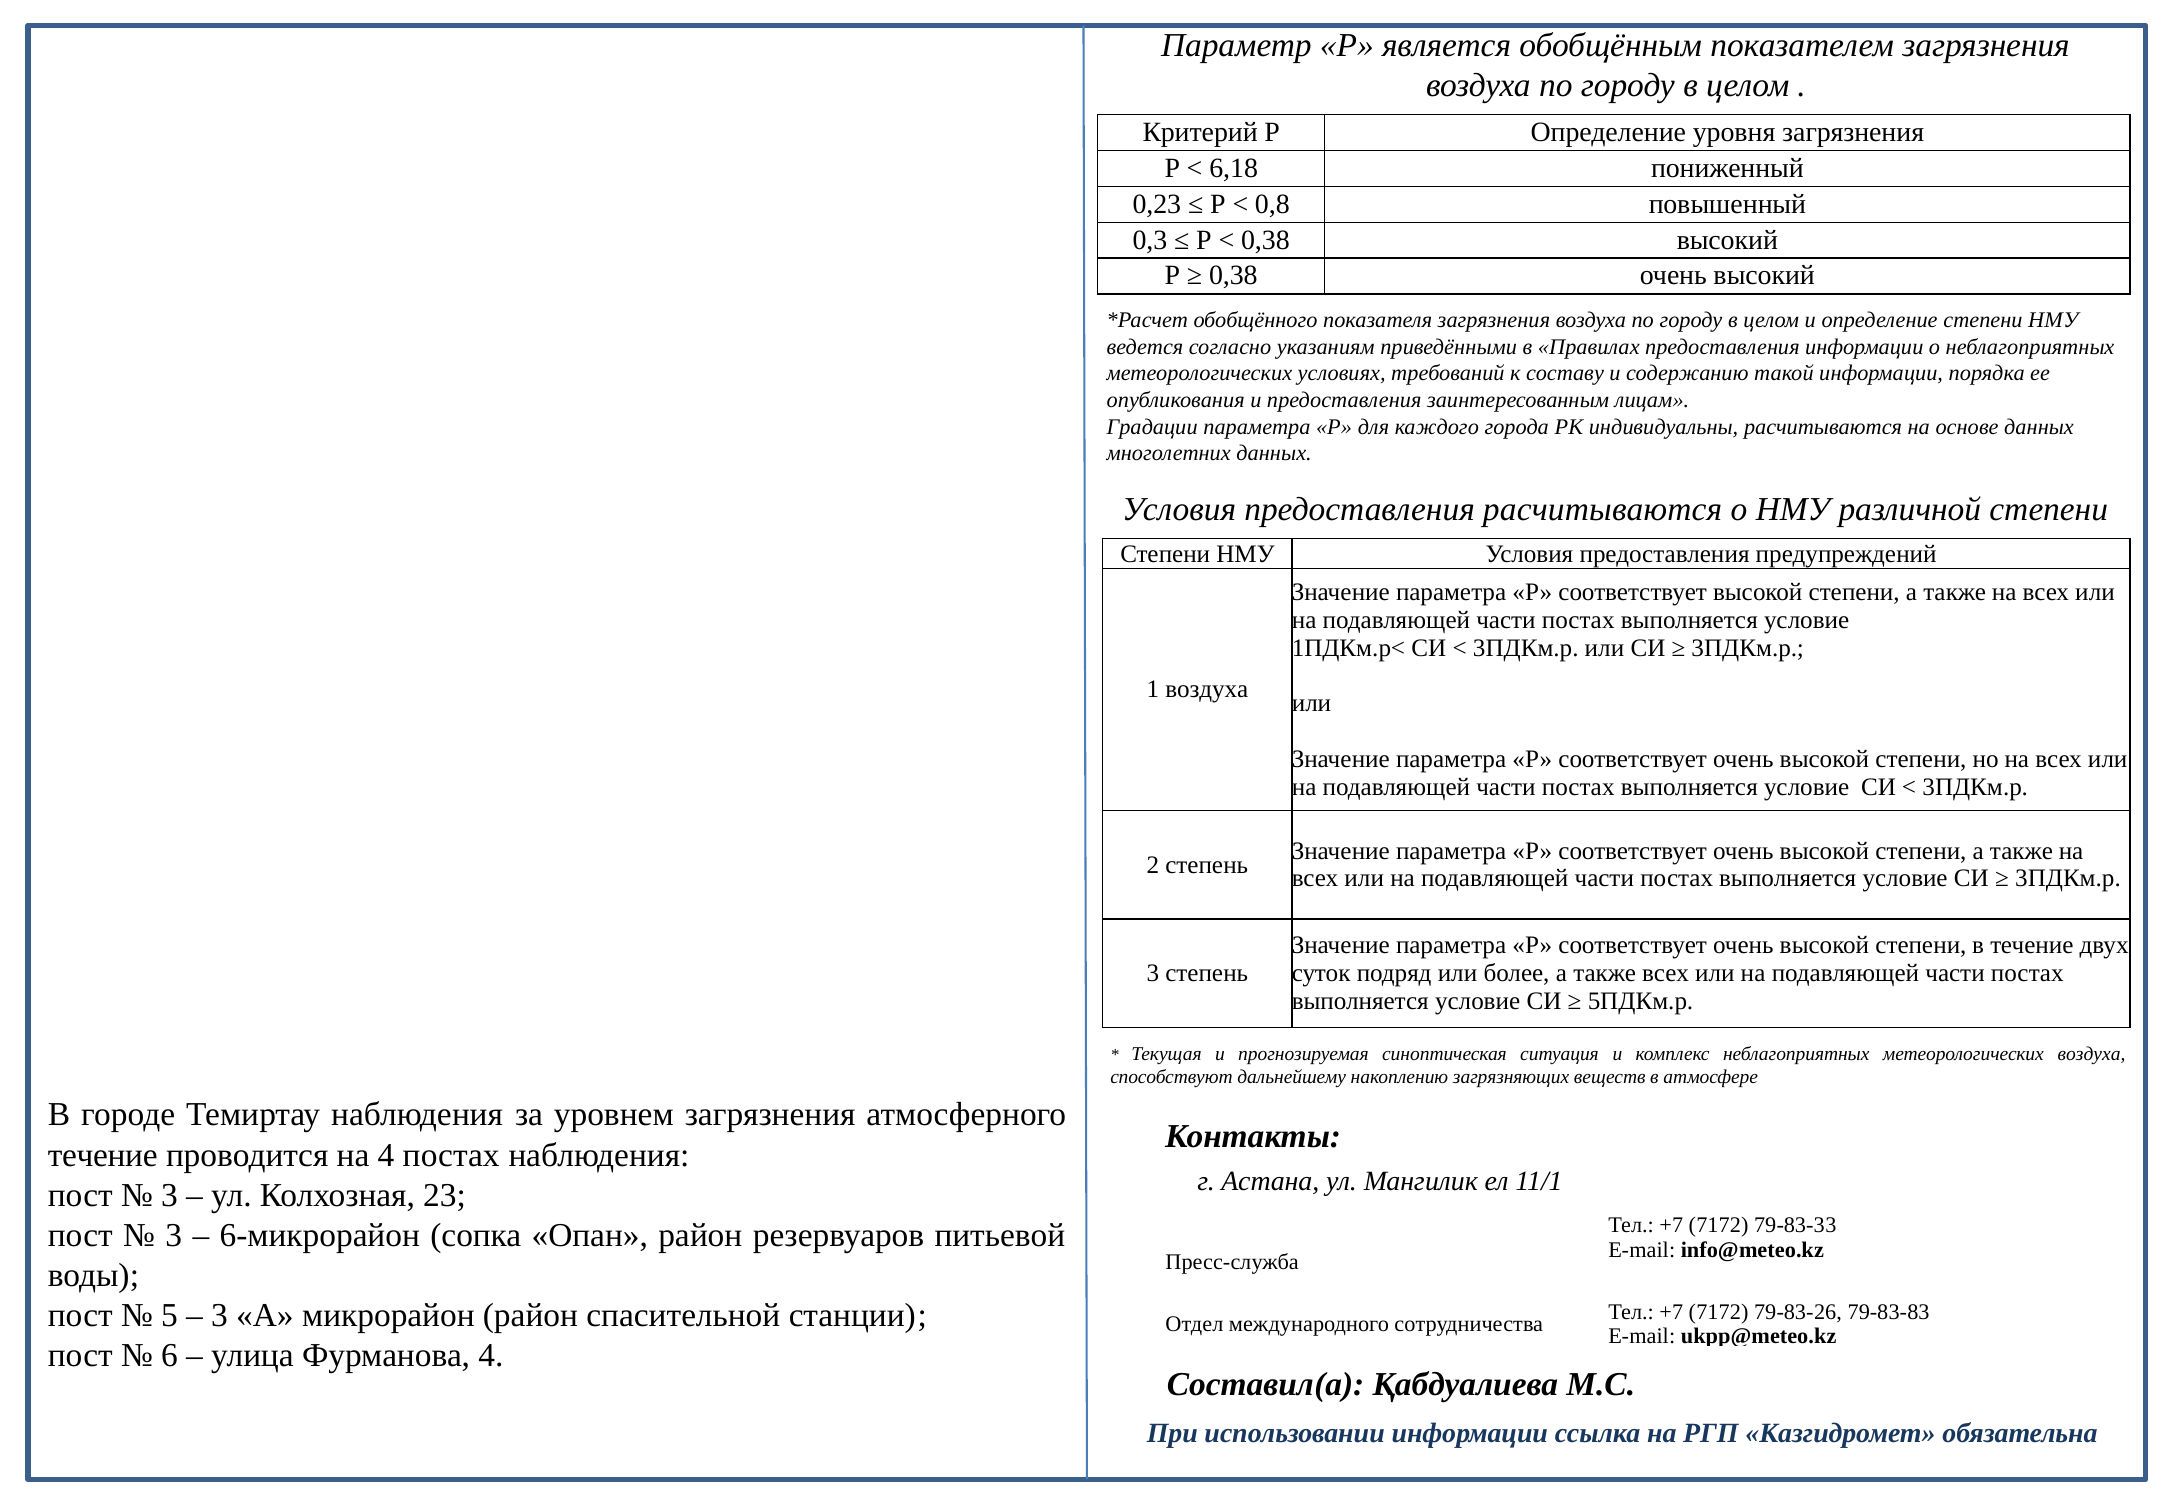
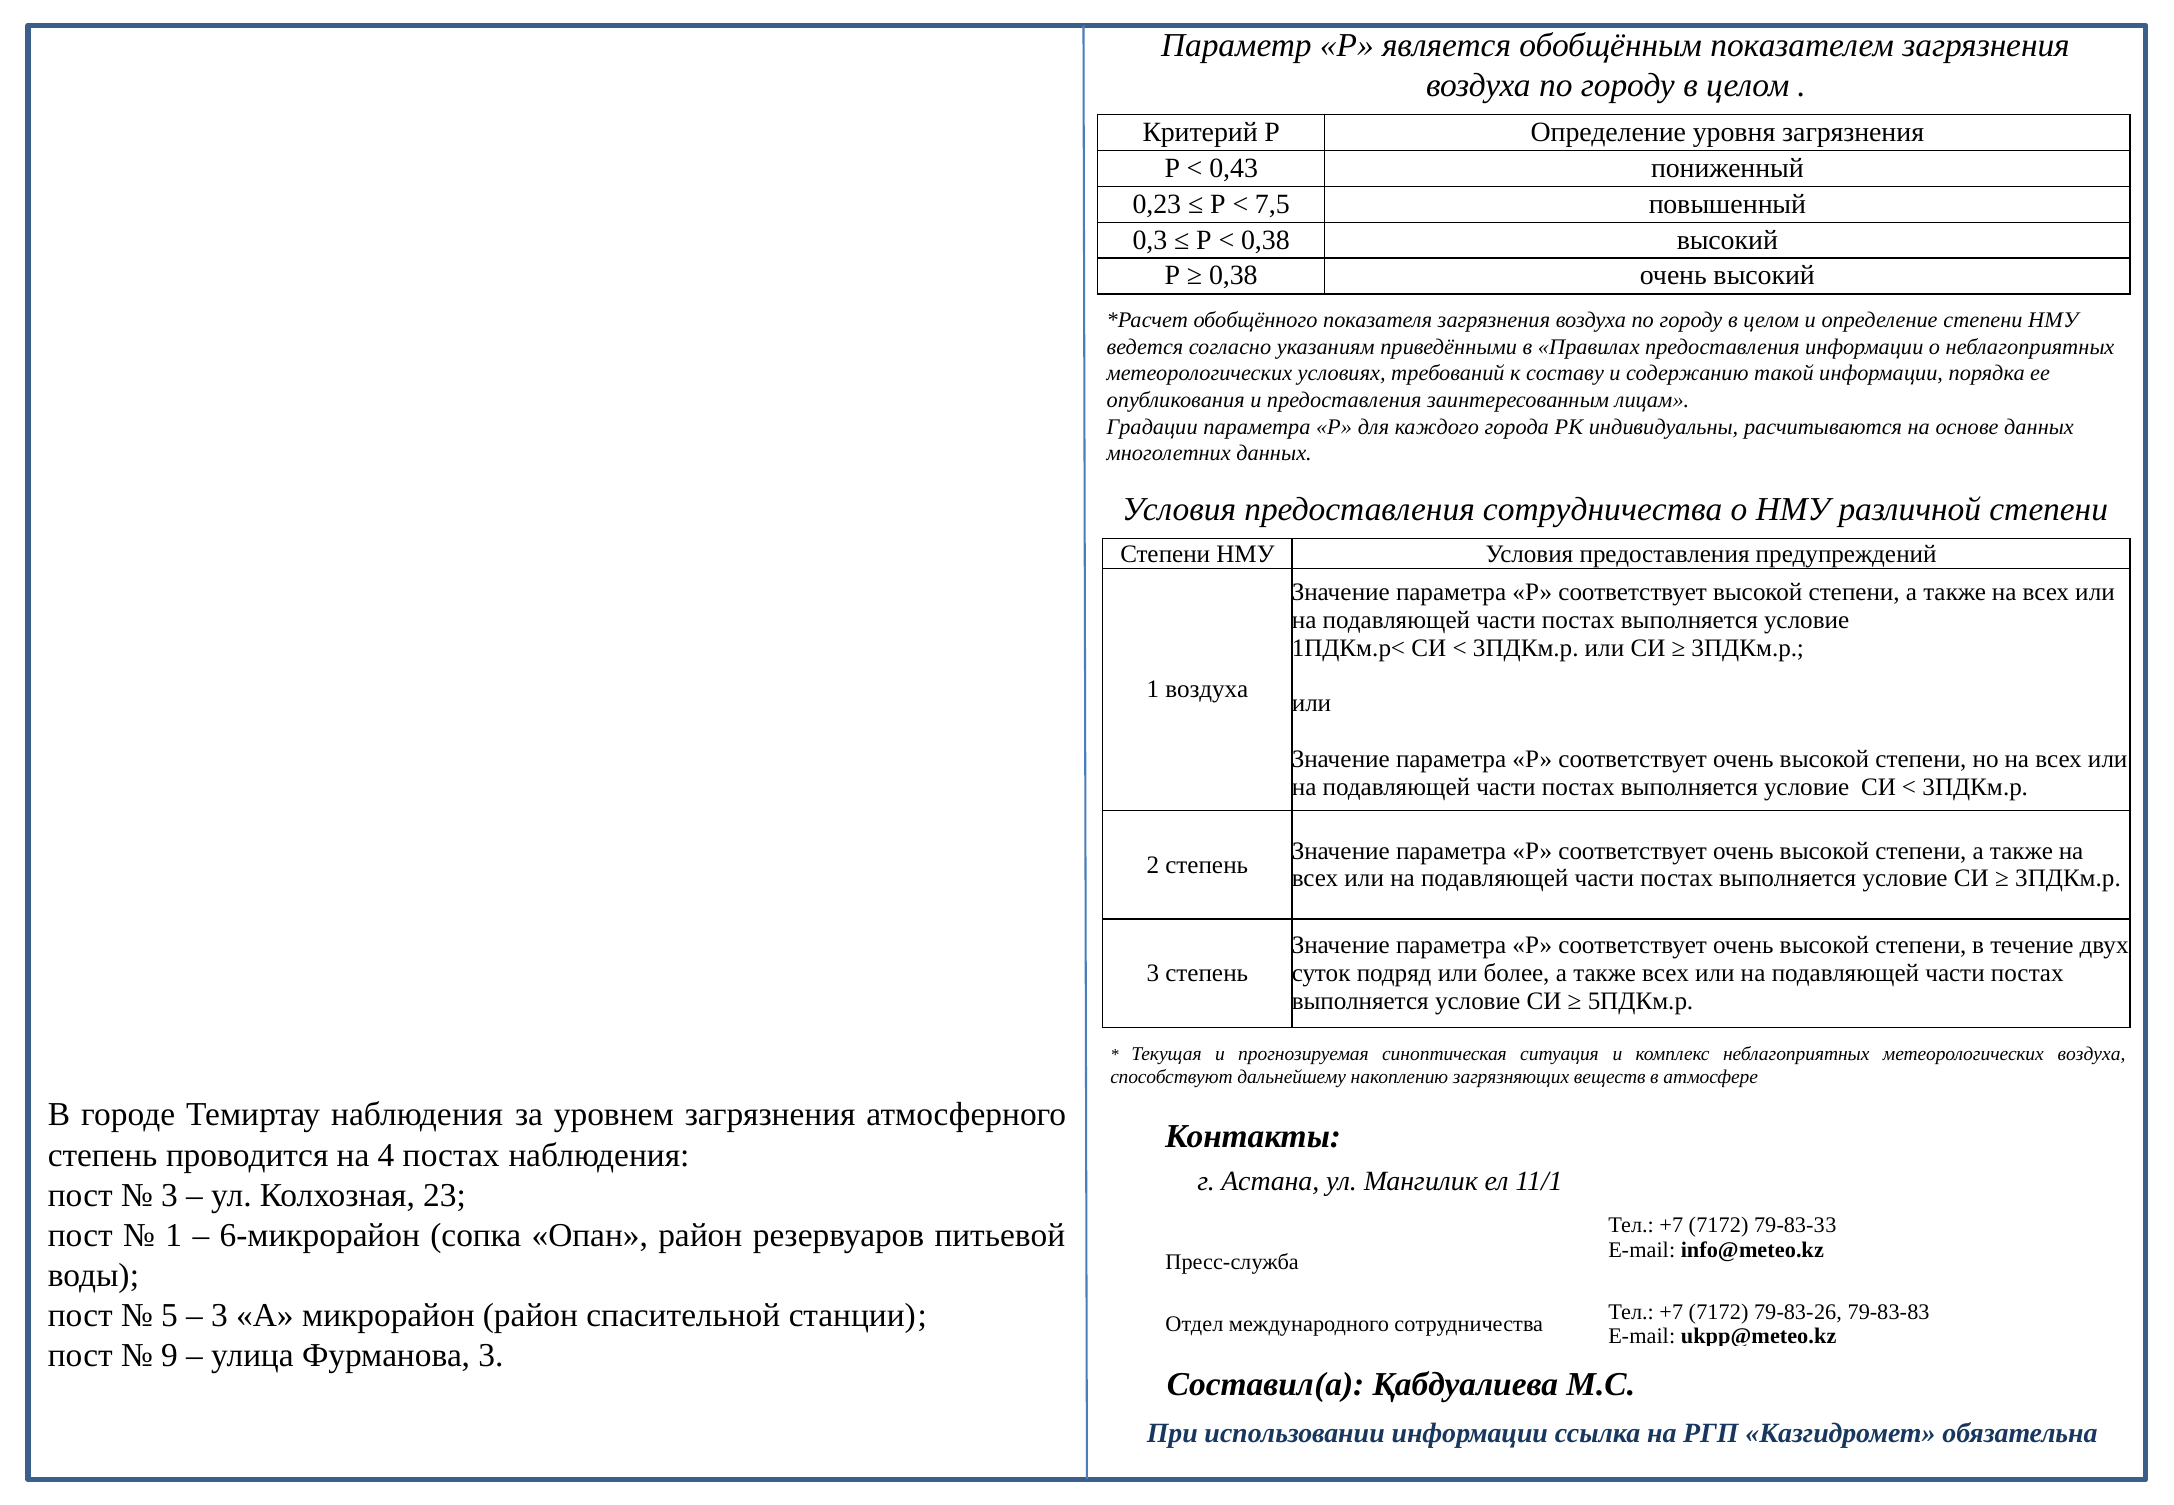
6,18: 6,18 -> 0,43
0,8: 0,8 -> 7,5
предоставления расчитываются: расчитываются -> сотрудничества
течение at (103, 1155): течение -> степень
3 at (174, 1235): 3 -> 1
6: 6 -> 9
Фурманова 4: 4 -> 3
